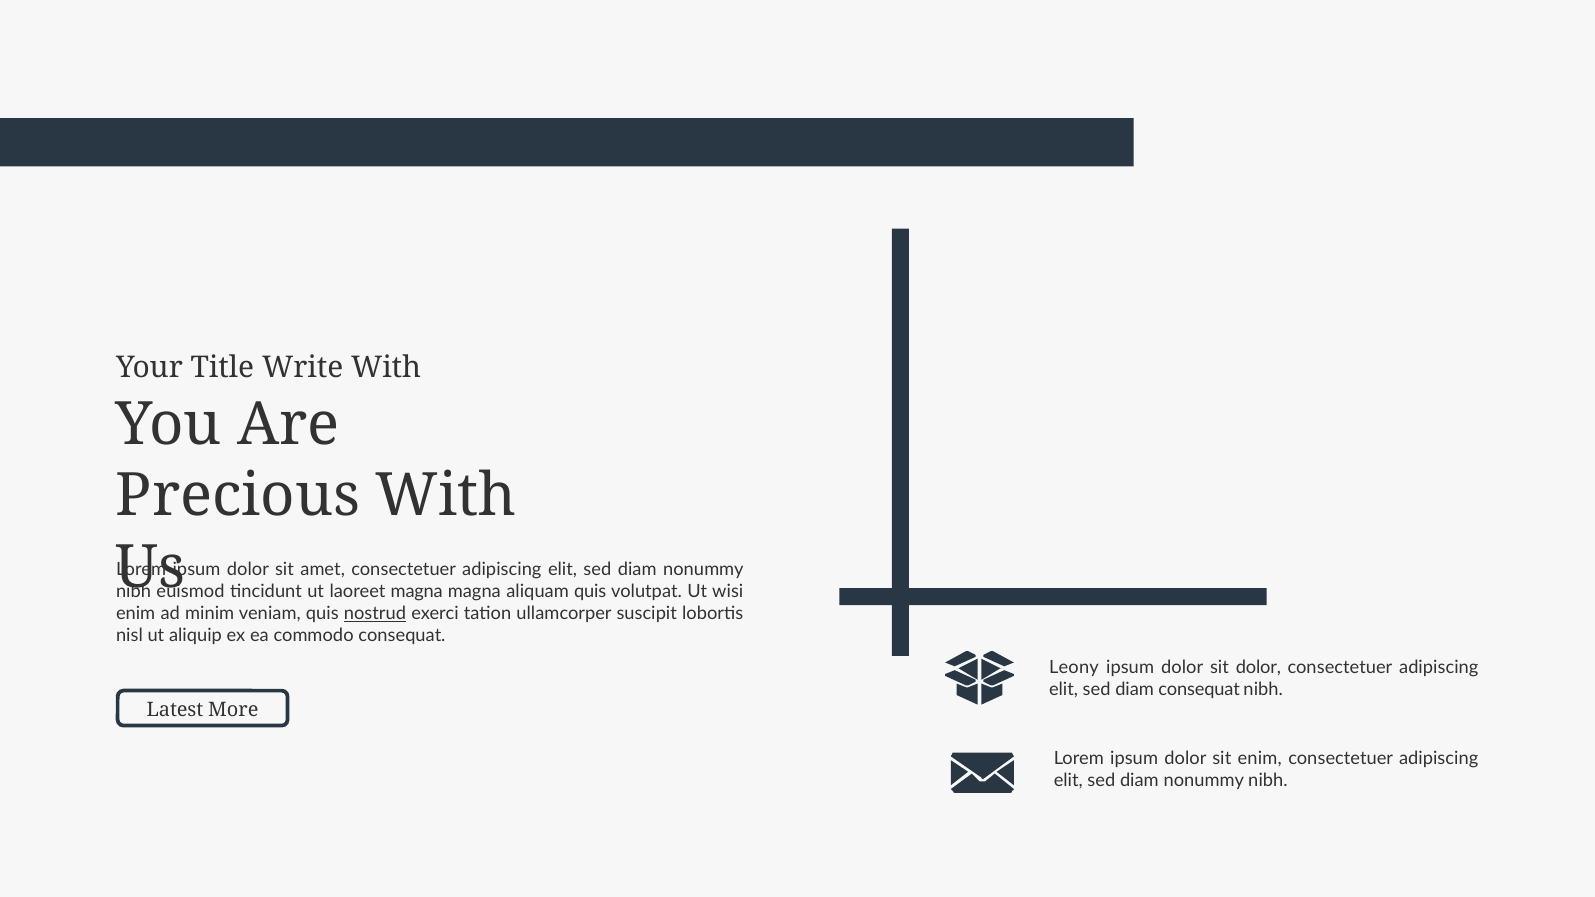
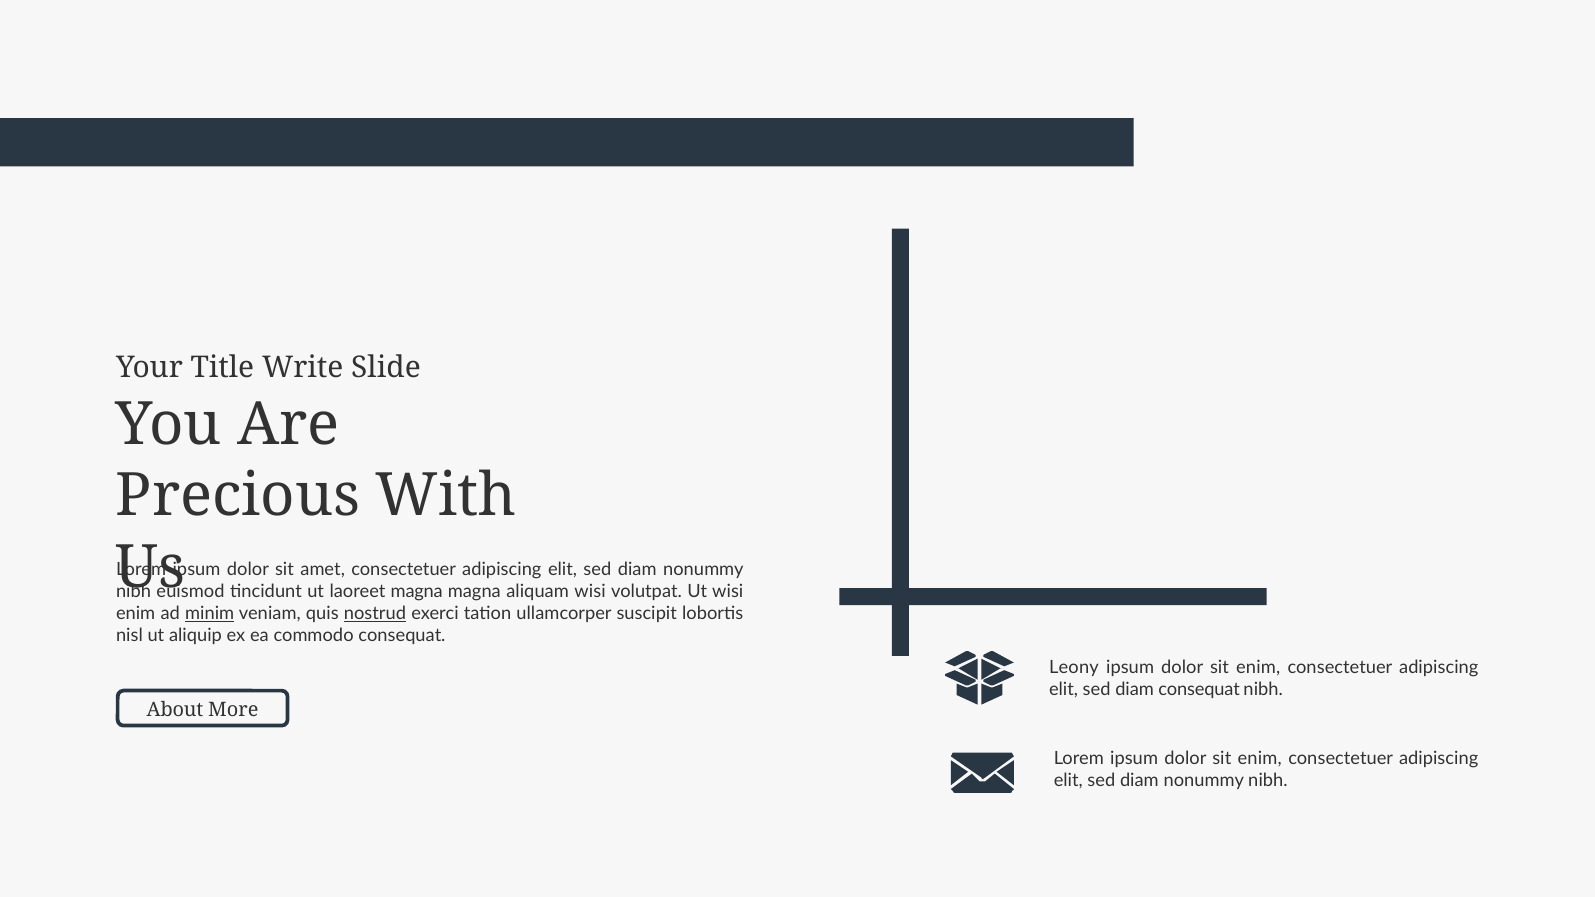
Write With: With -> Slide
aliquam quis: quis -> wisi
minim underline: none -> present
dolor at (1258, 667): dolor -> enim
Latest: Latest -> About
